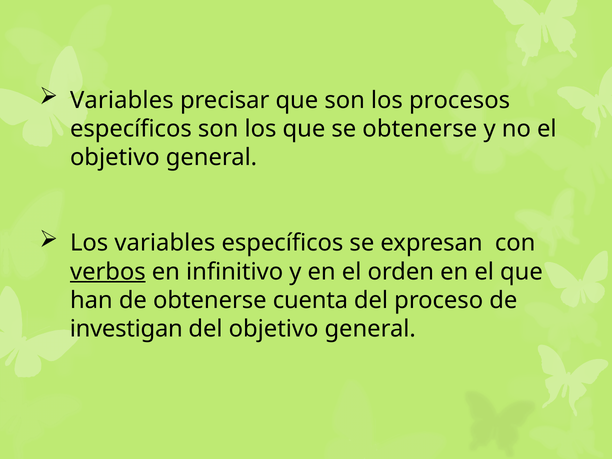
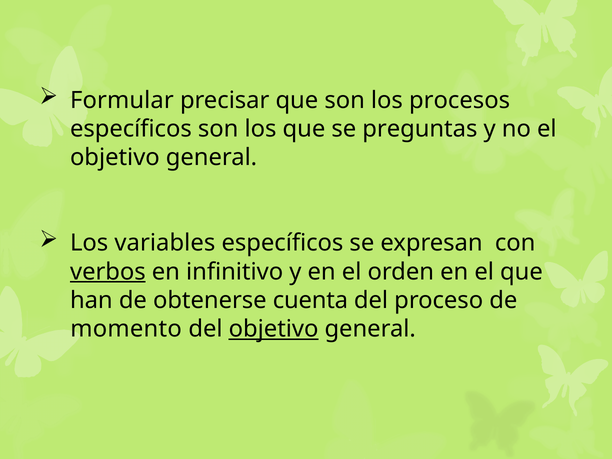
Variables at (122, 100): Variables -> Formular
se obtenerse: obtenerse -> preguntas
investigan: investigan -> momento
objetivo at (274, 329) underline: none -> present
